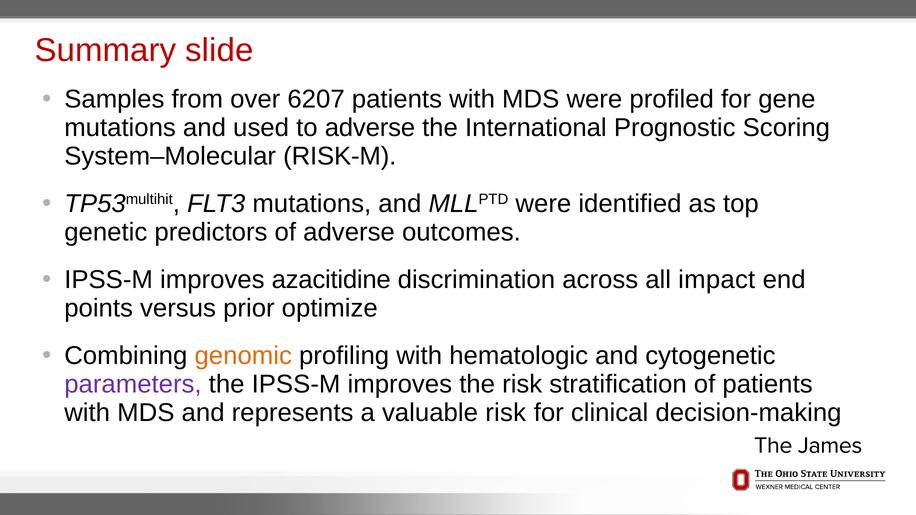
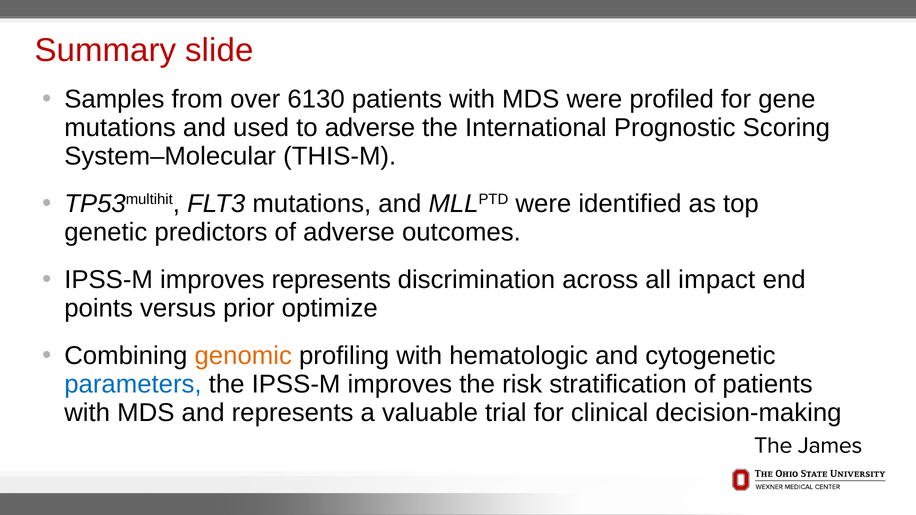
6207: 6207 -> 6130
RISK-M: RISK-M -> THIS-M
improves azacitidine: azacitidine -> represents
parameters colour: purple -> blue
valuable risk: risk -> trial
